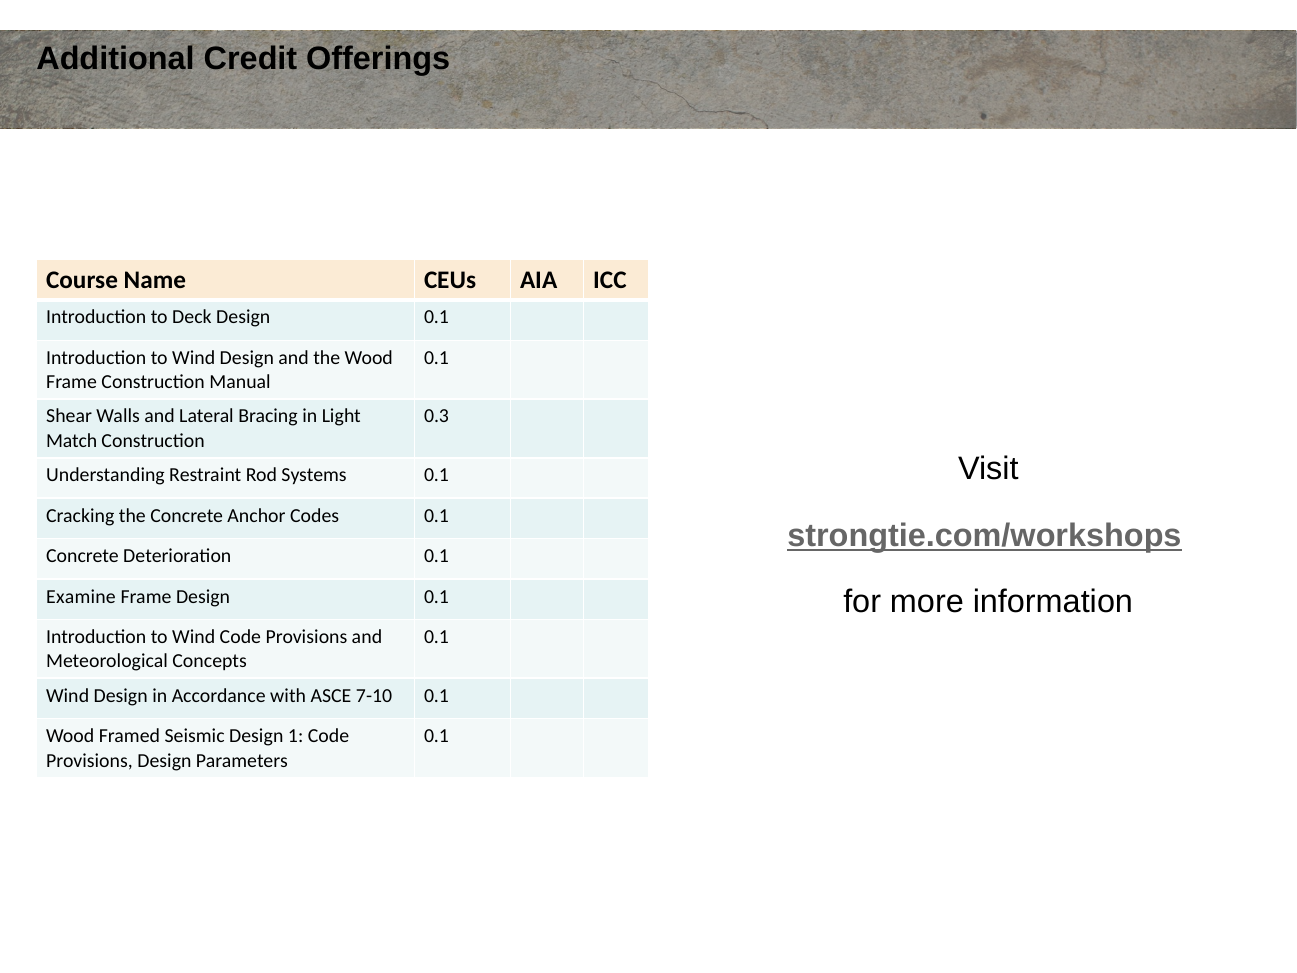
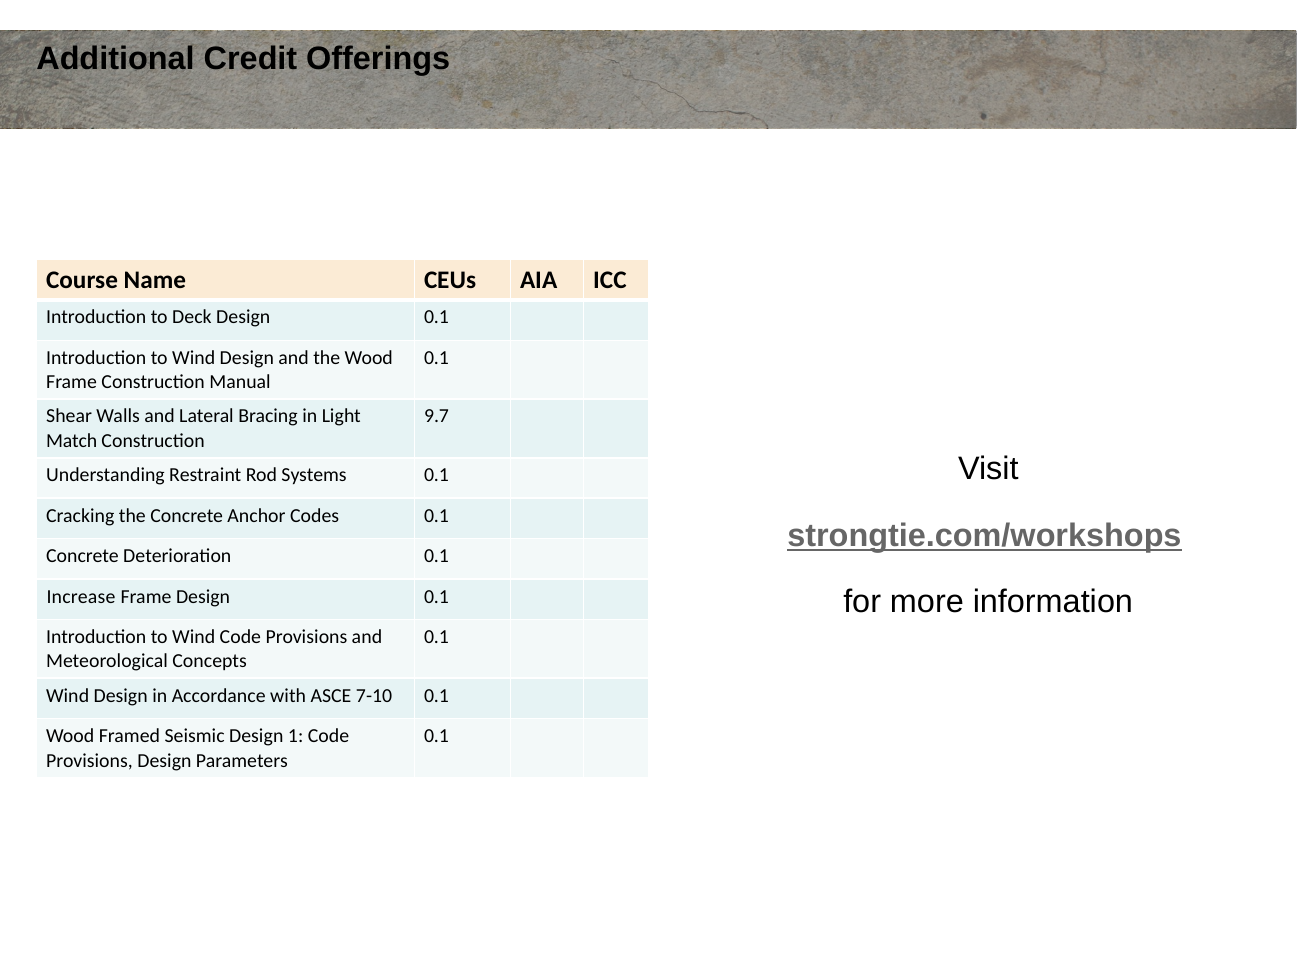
0.3: 0.3 -> 9.7
Examine: Examine -> Increase
